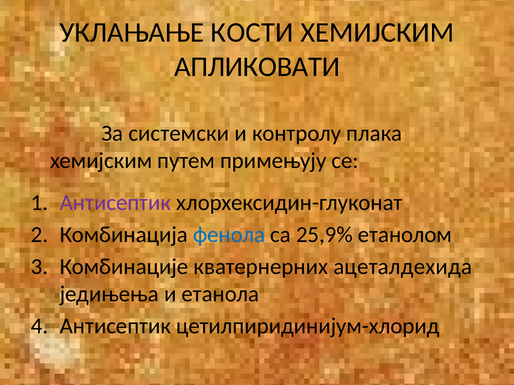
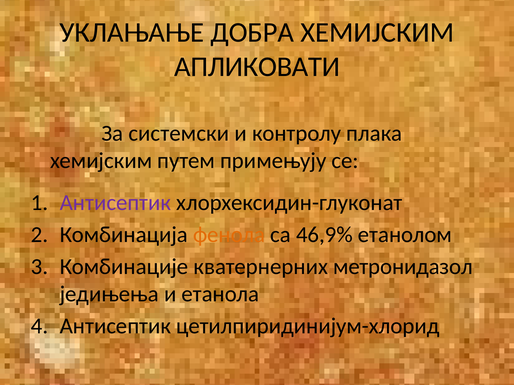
КОСТИ: КОСТИ -> ДОБРА
фенола colour: blue -> orange
25,9%: 25,9% -> 46,9%
ацеталдехида: ацеталдехида -> метронидазол
